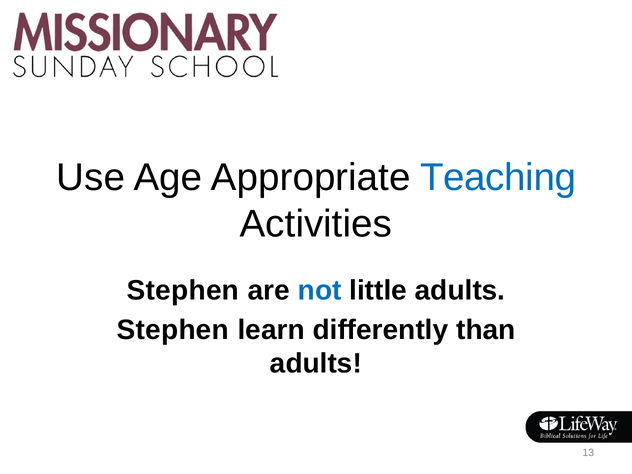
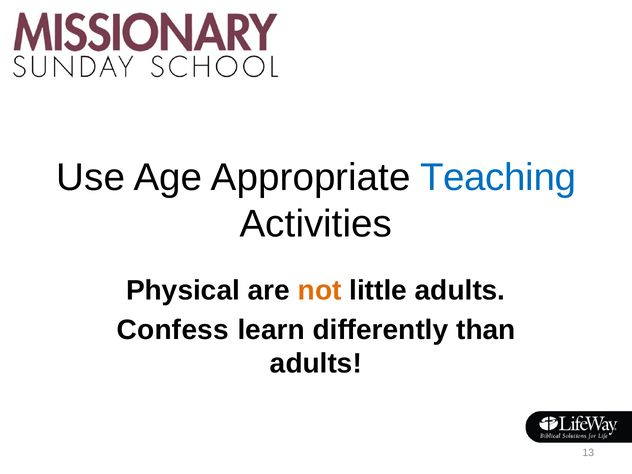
Stephen at (183, 291): Stephen -> Physical
not colour: blue -> orange
Stephen at (173, 330): Stephen -> Confess
